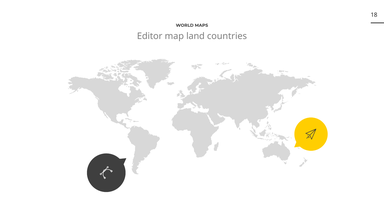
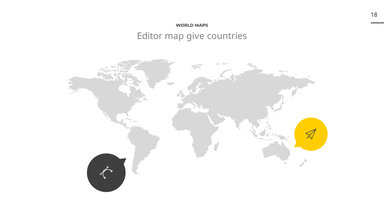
land: land -> give
